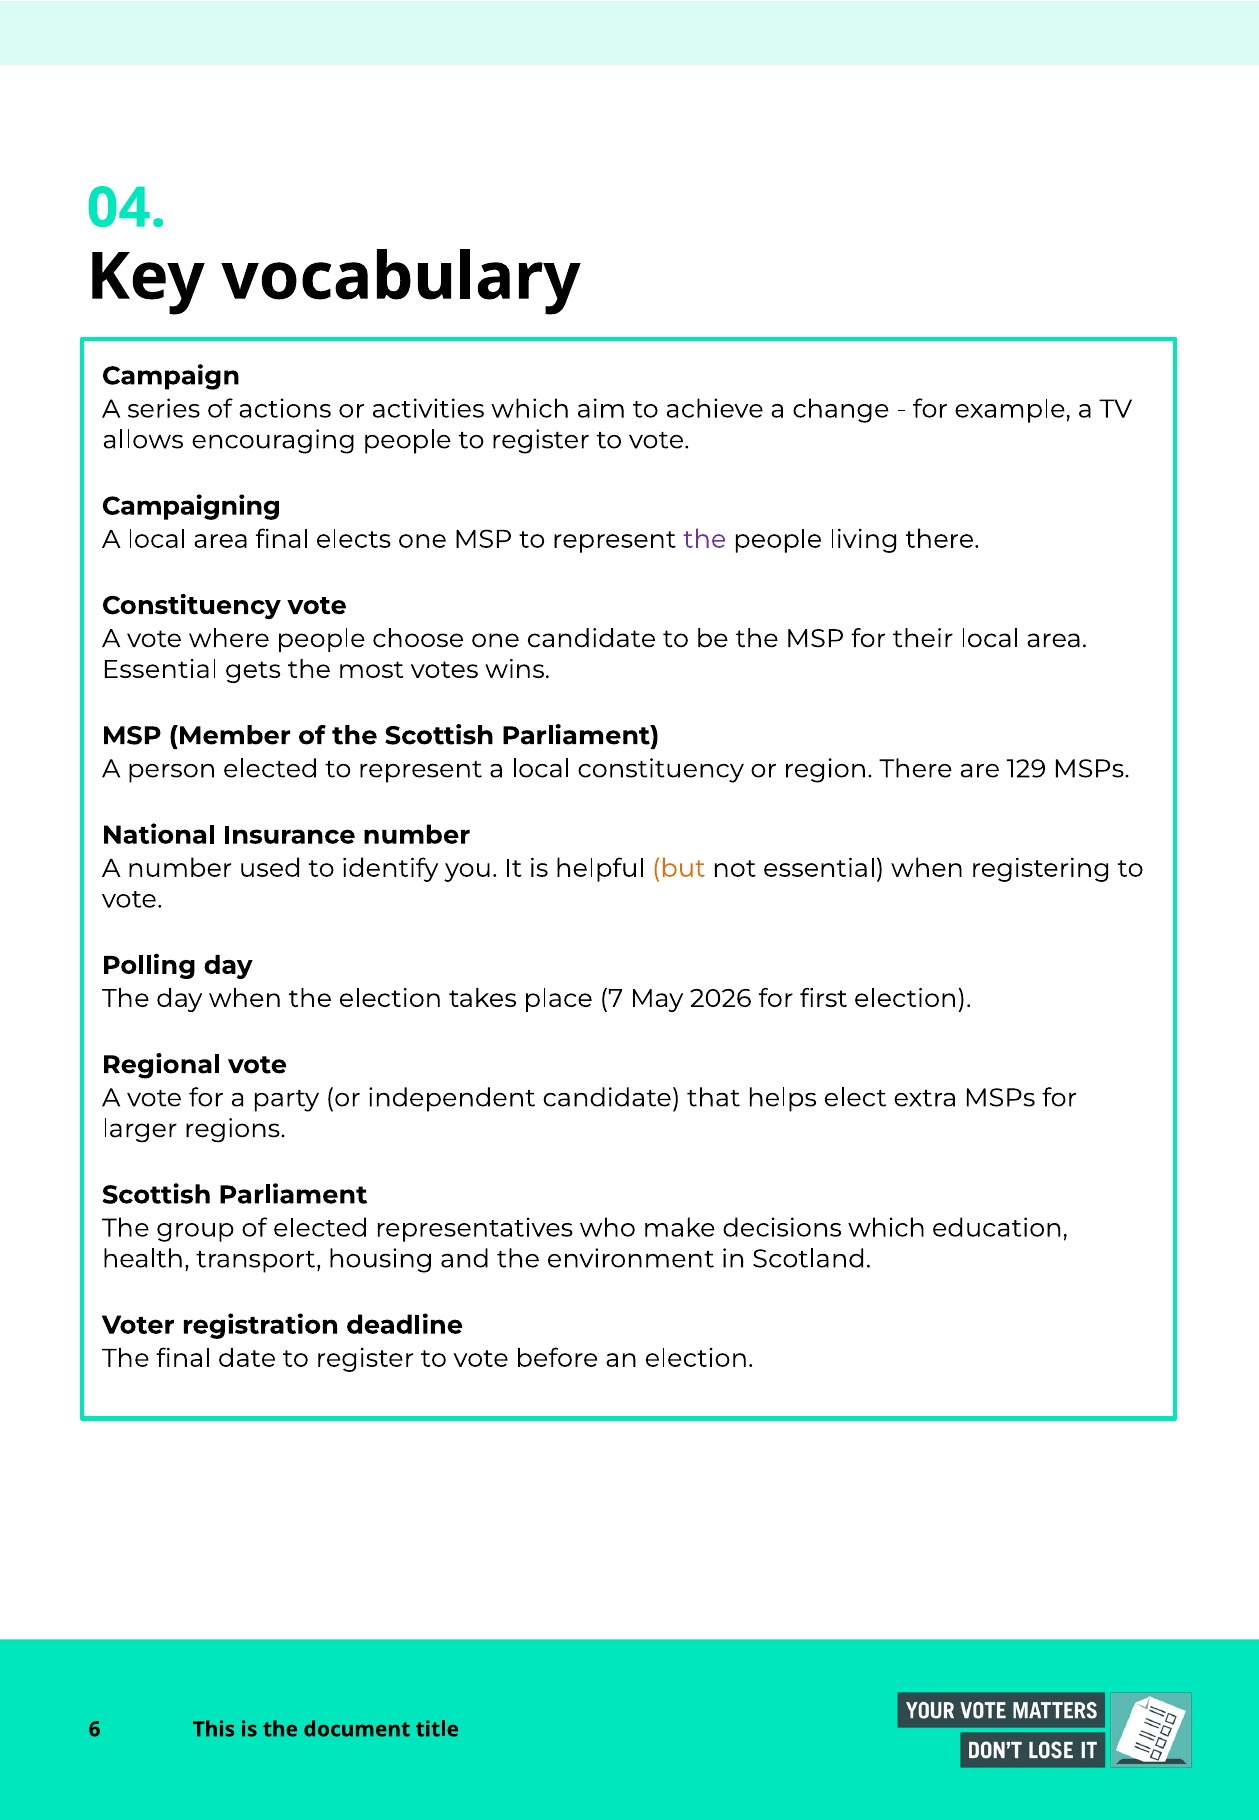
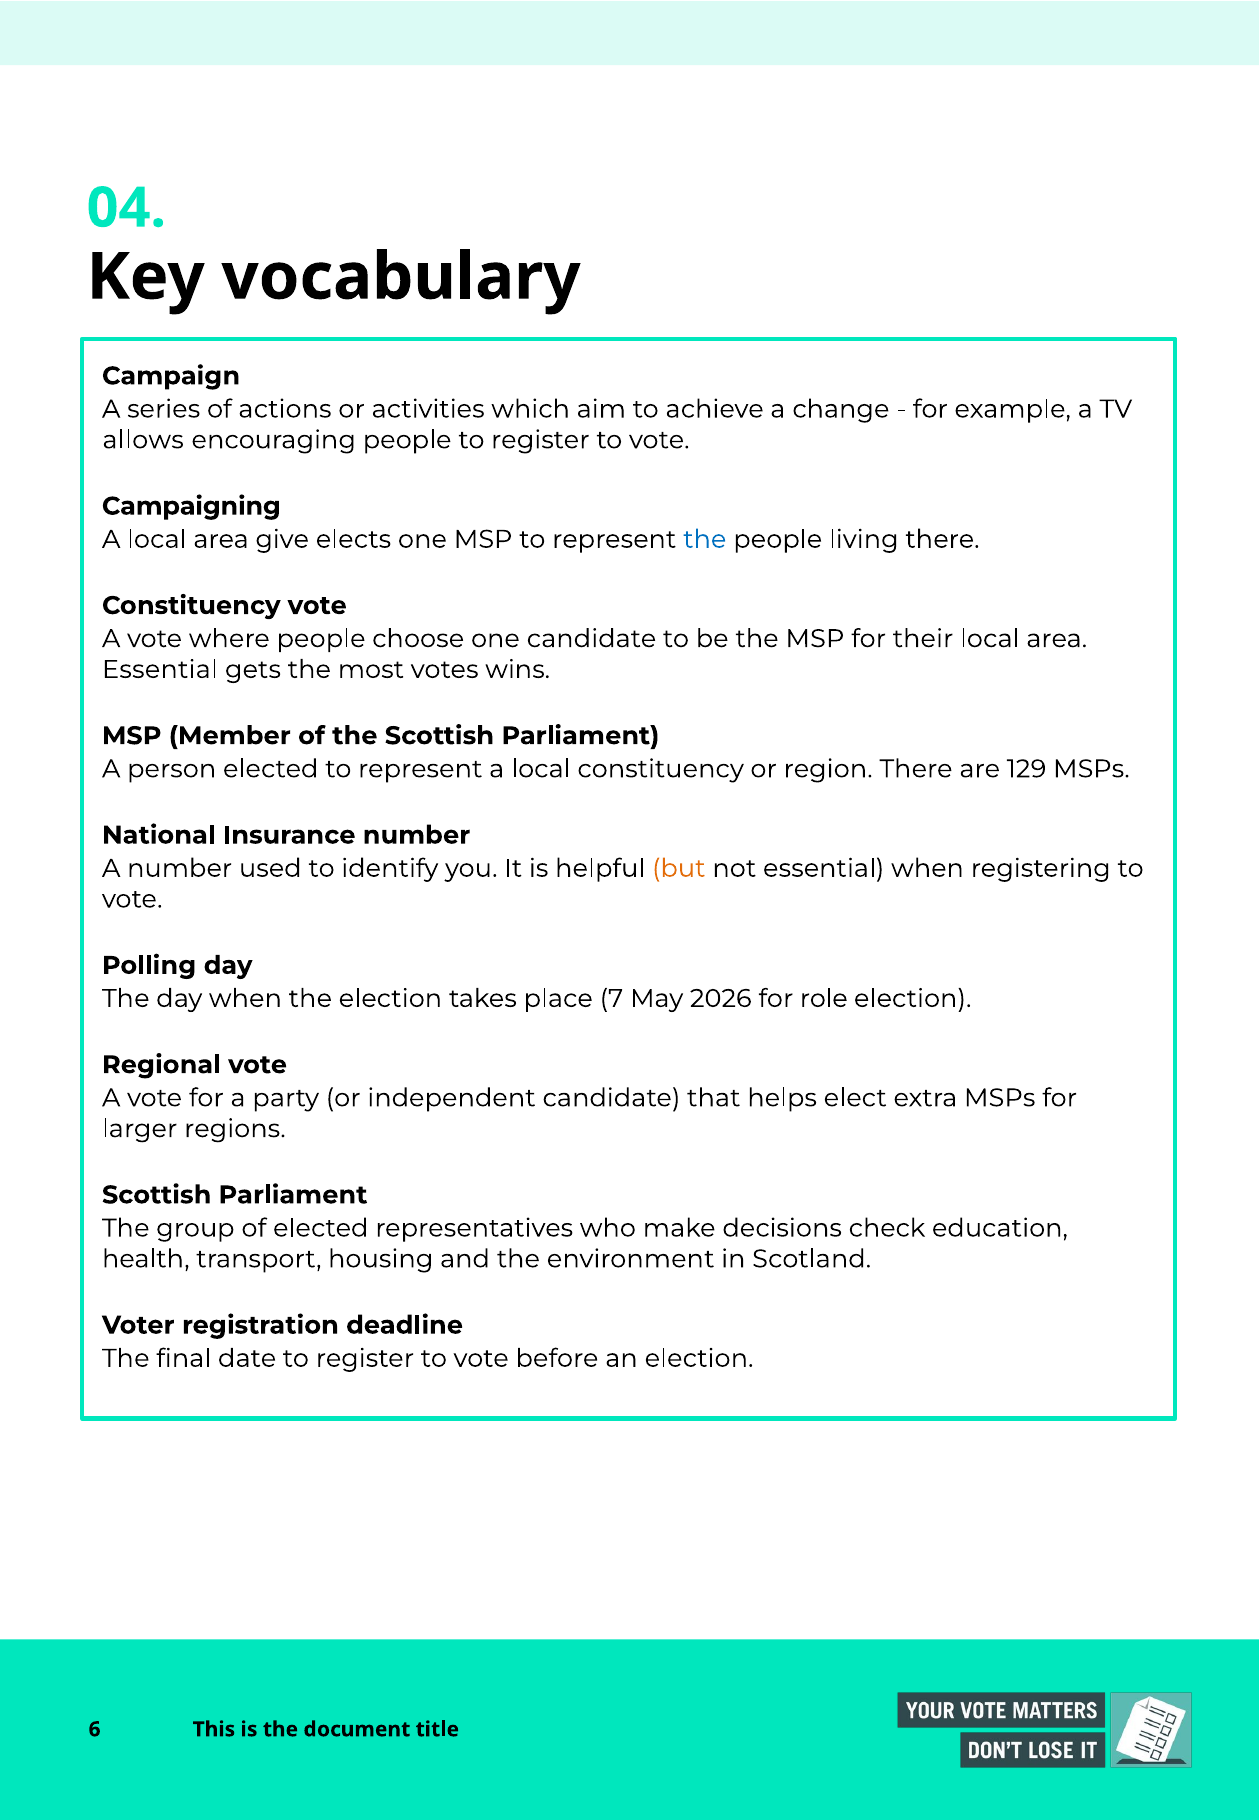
area final: final -> give
the at (705, 539) colour: purple -> blue
first: first -> role
decisions which: which -> check
